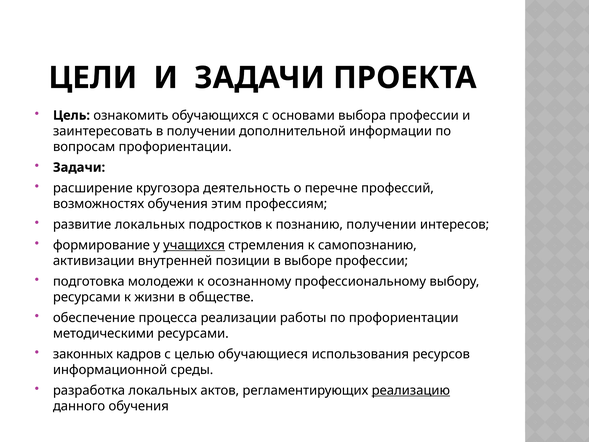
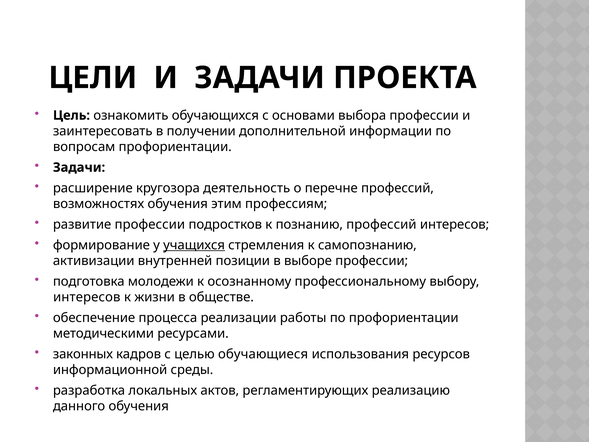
развитие локальных: локальных -> профессии
познанию получении: получении -> профессий
ресурсами at (87, 297): ресурсами -> интересов
реализацию underline: present -> none
